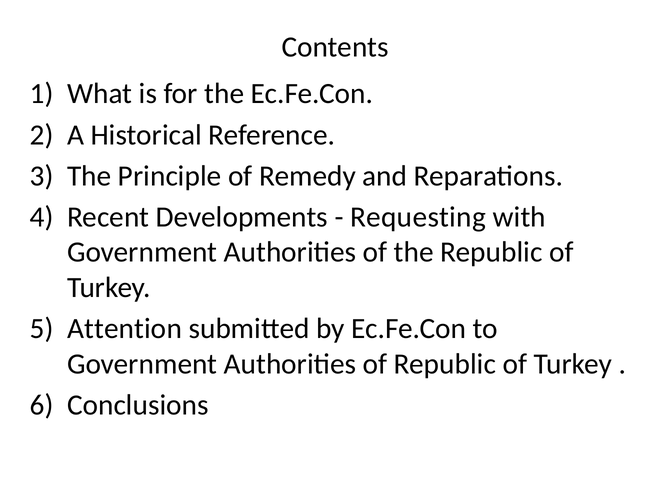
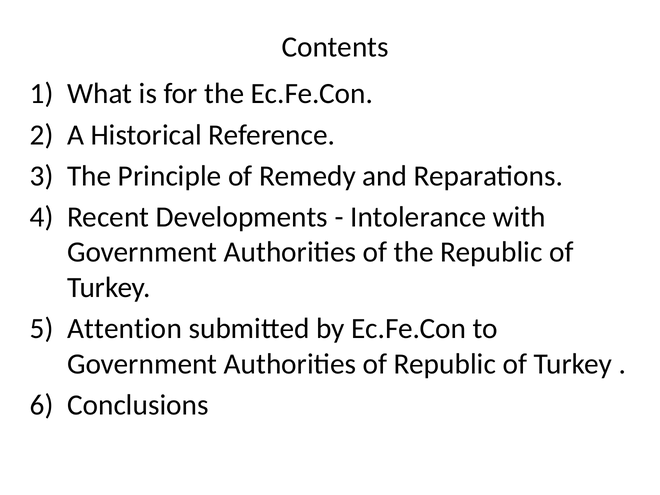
Requesting: Requesting -> Intolerance
